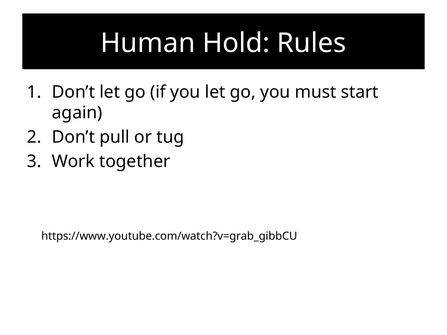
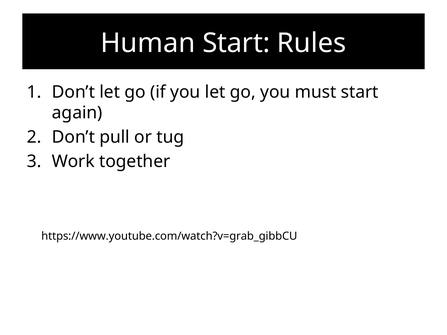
Human Hold: Hold -> Start
